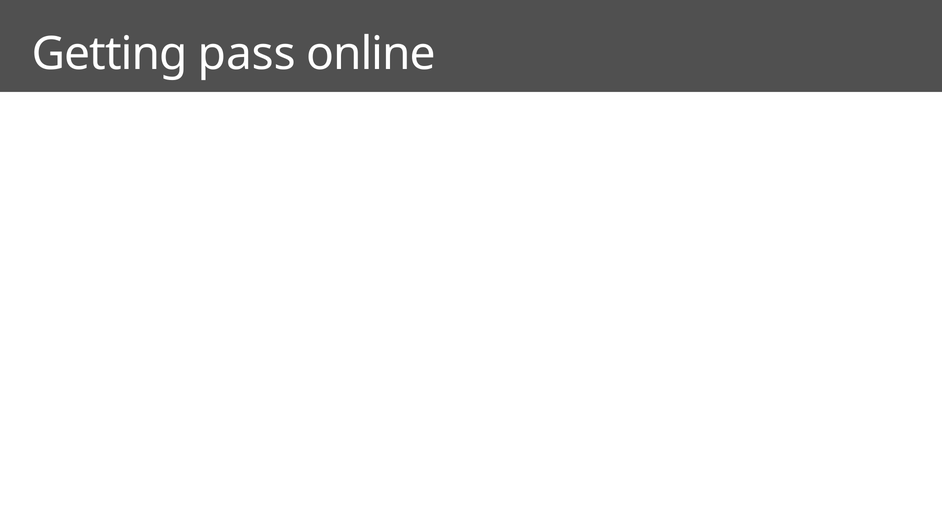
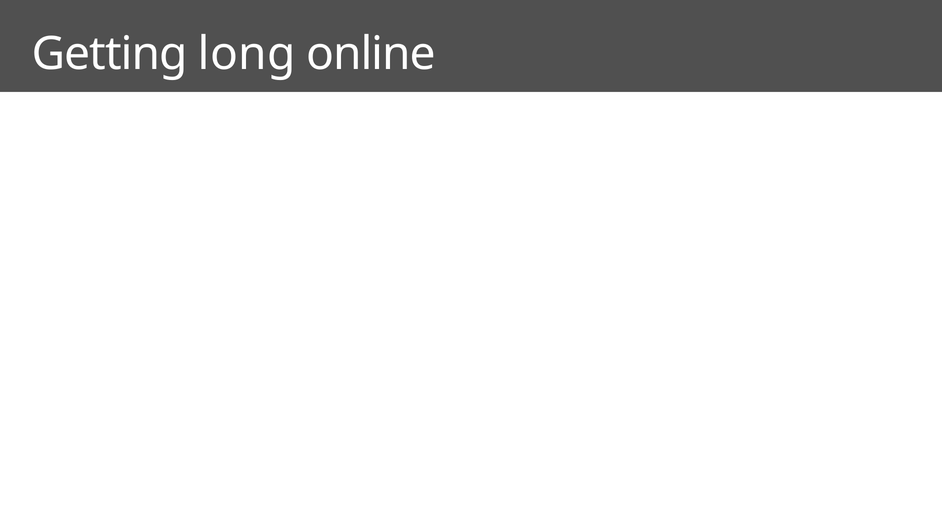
pass: pass -> long
